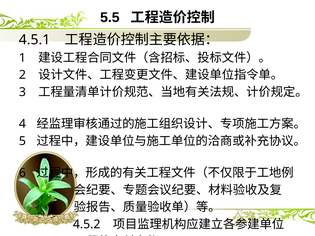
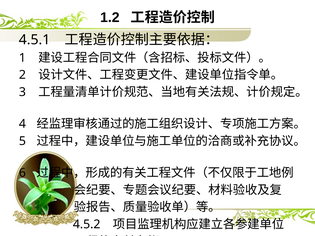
5.5: 5.5 -> 1.2
